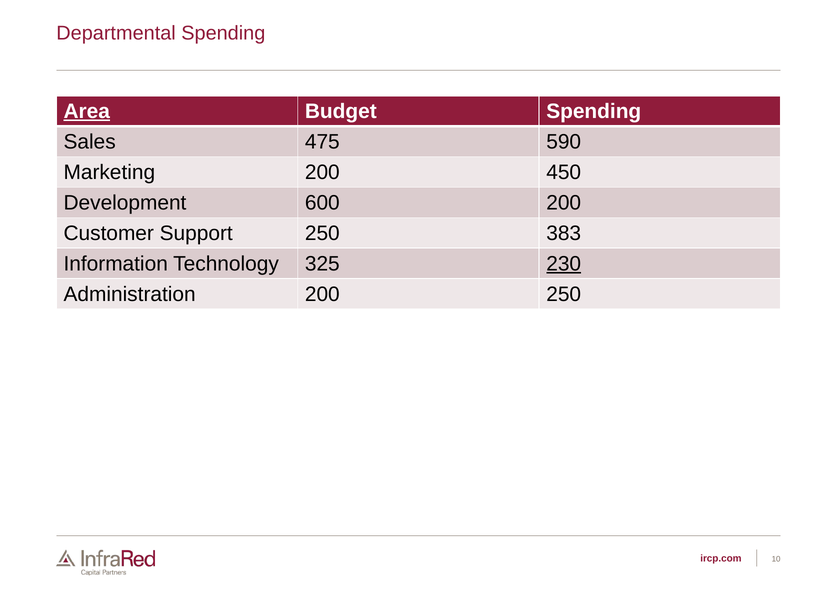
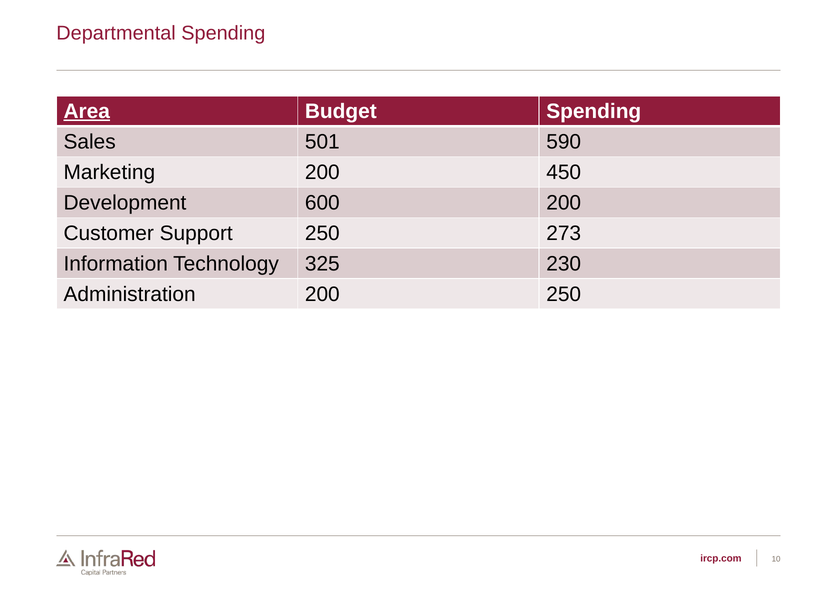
475: 475 -> 501
383: 383 -> 273
230 underline: present -> none
